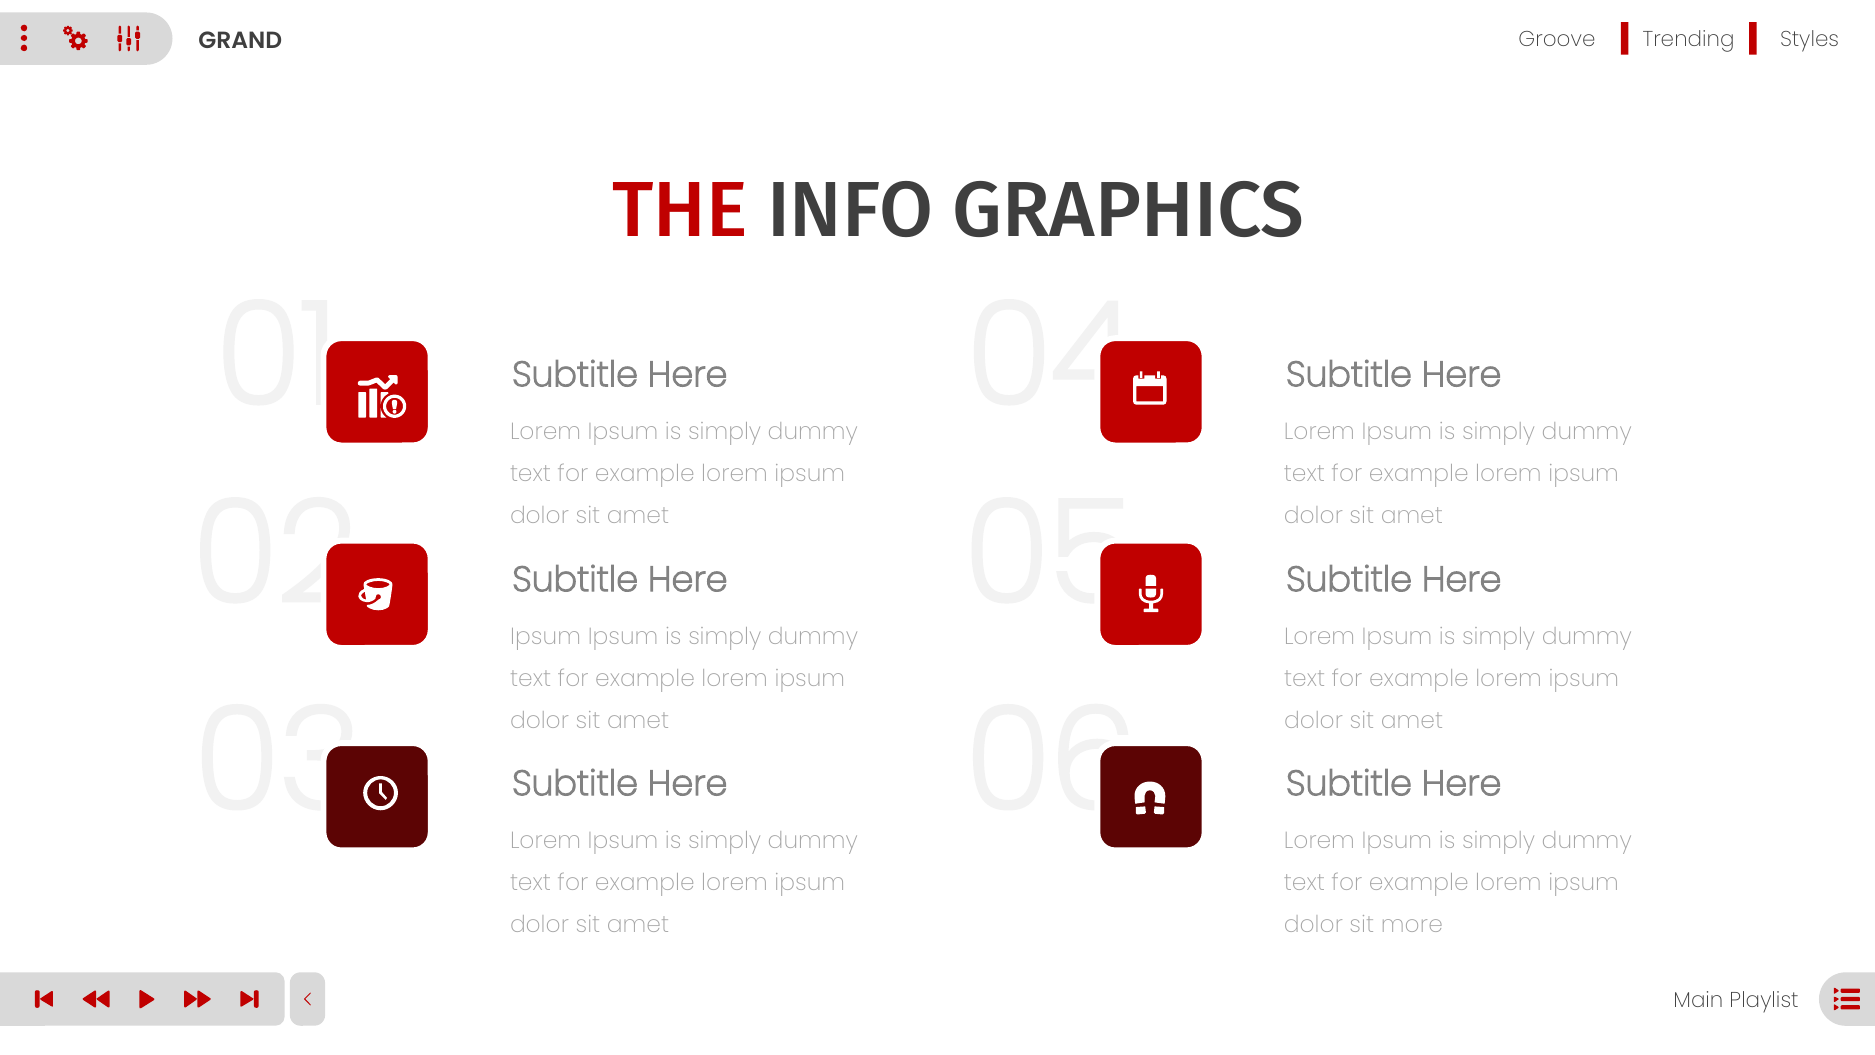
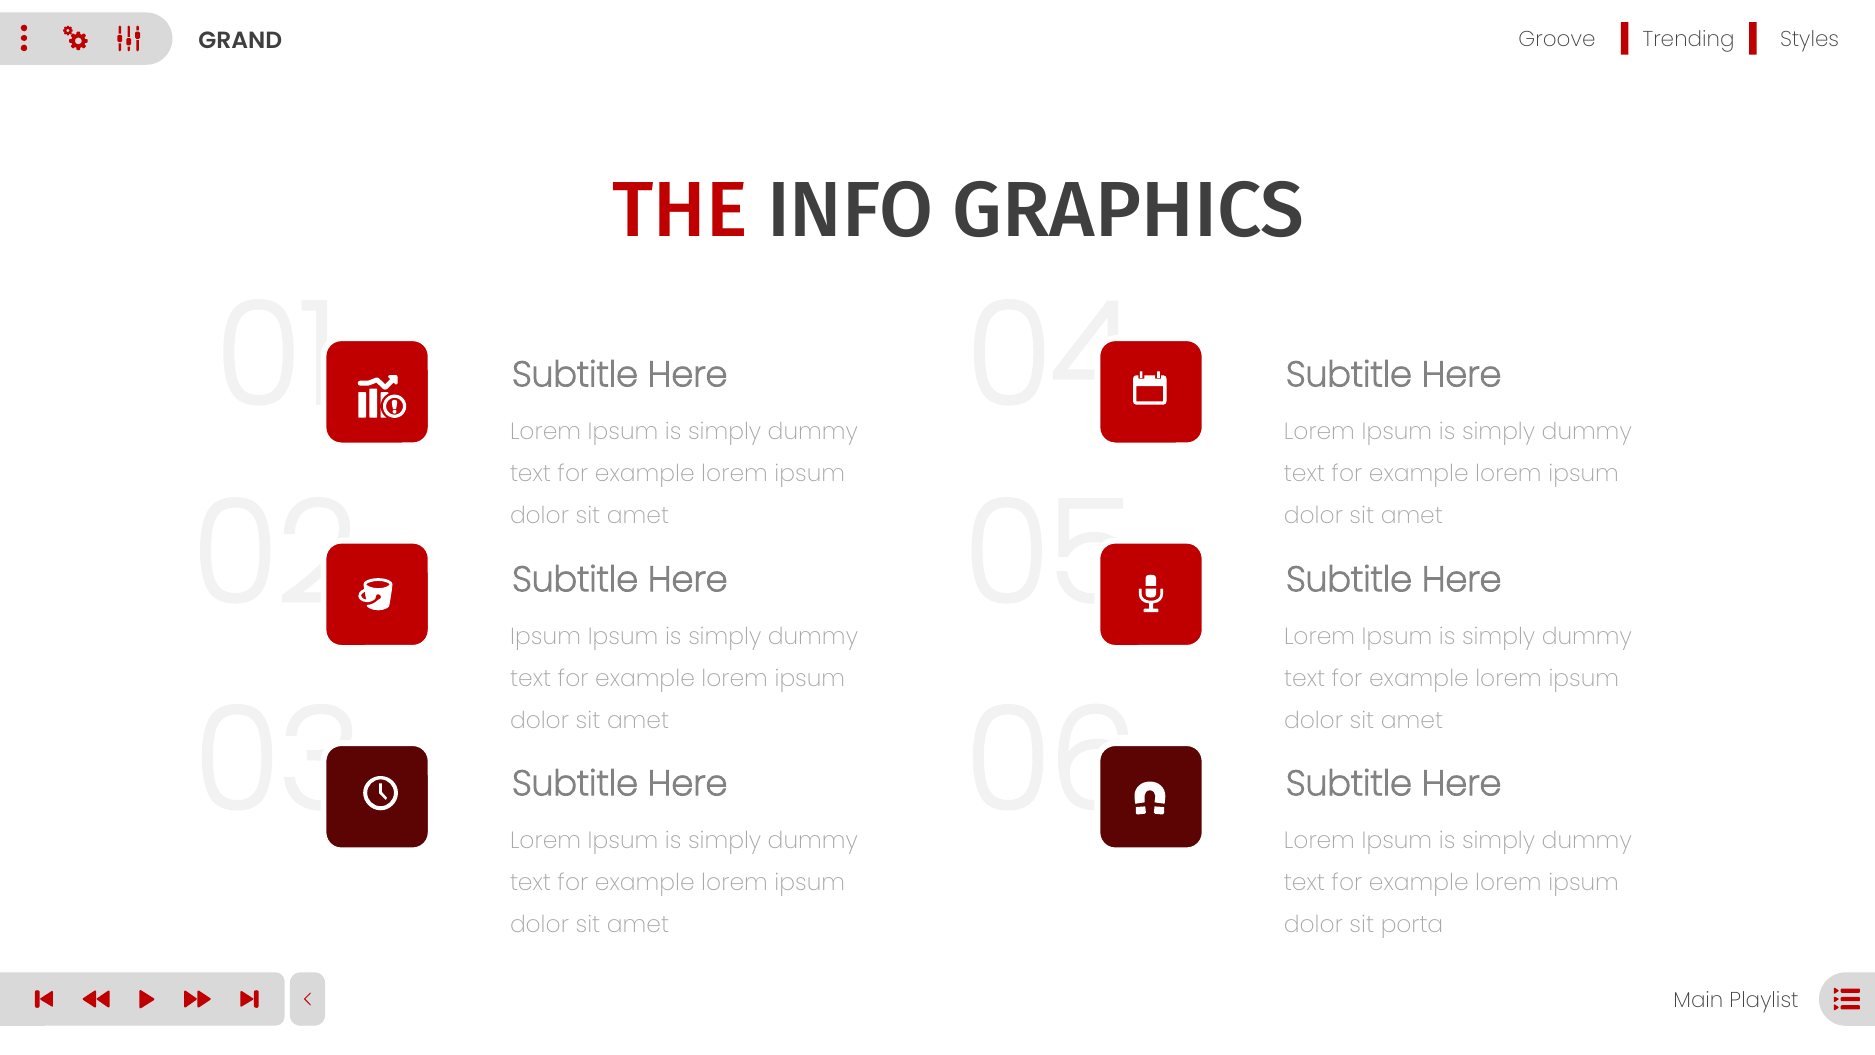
more: more -> porta
